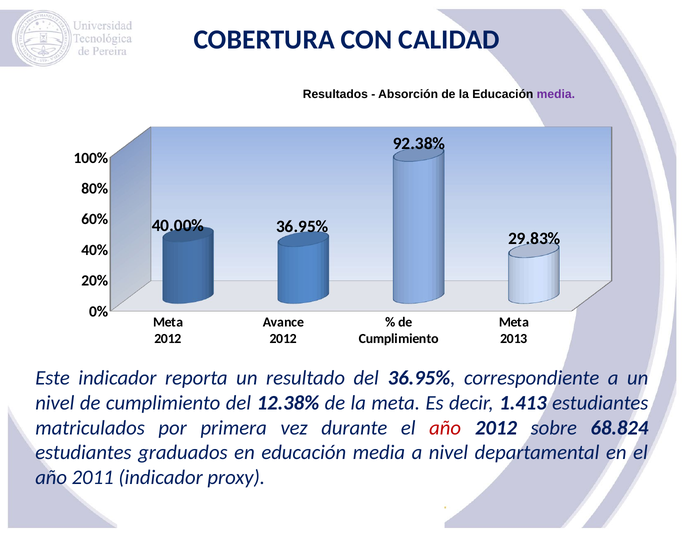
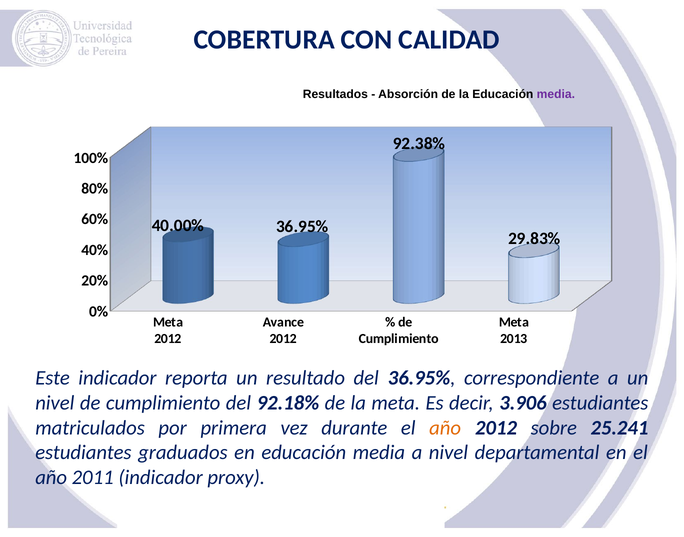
12.38%: 12.38% -> 92.18%
1.413: 1.413 -> 3.906
año at (445, 428) colour: red -> orange
68.824: 68.824 -> 25.241
